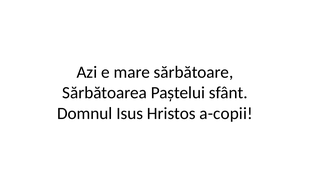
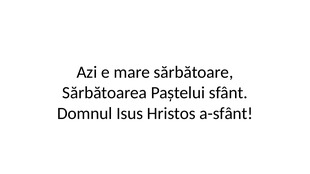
a-copii: a-copii -> a-sfânt
